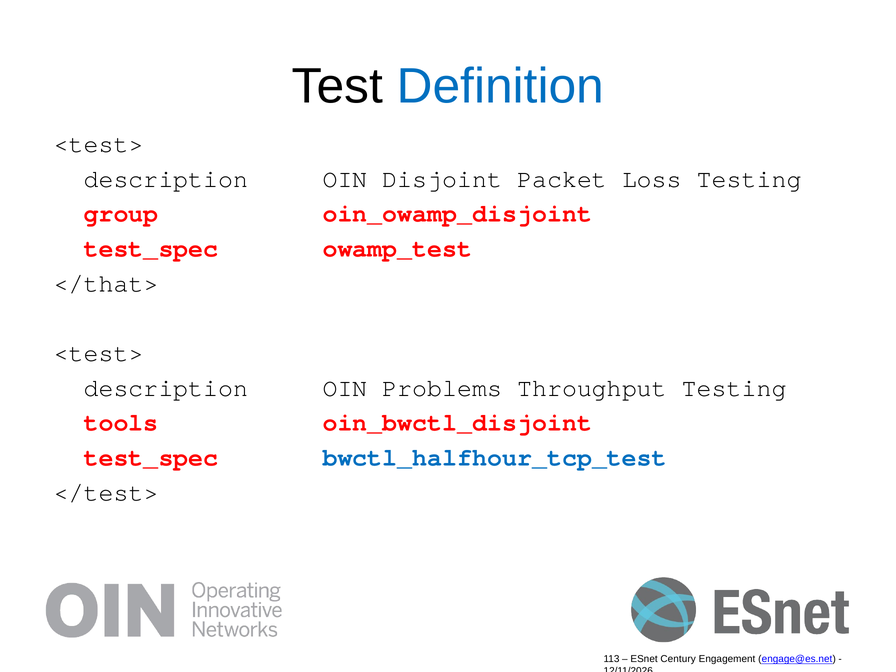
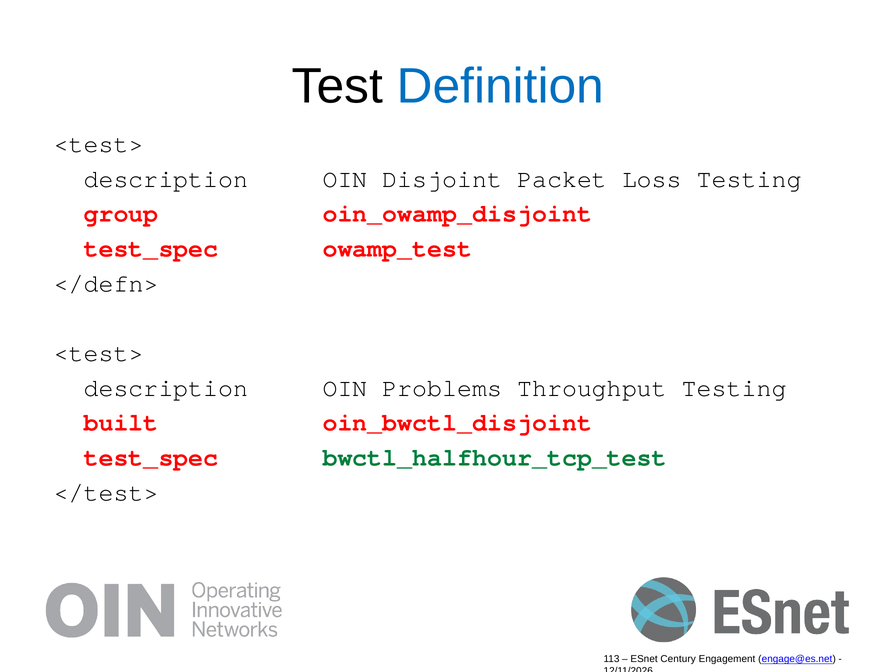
</that>: </that> -> </defn>
tools: tools -> built
bwctl_halfhour_tcp_test colour: blue -> green
